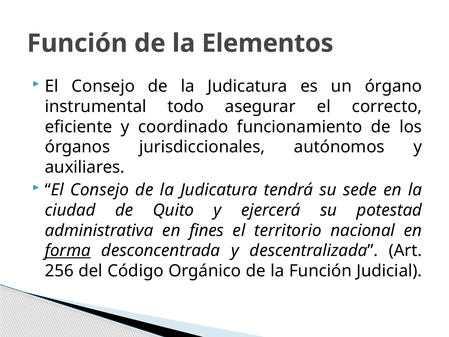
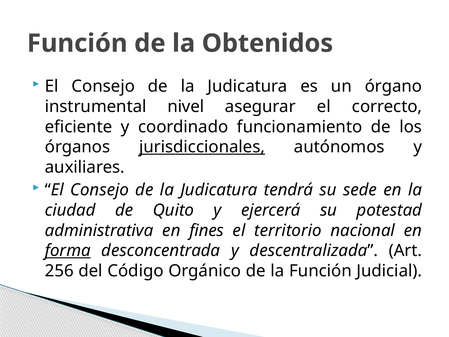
Elementos: Elementos -> Obtenidos
todo: todo -> nivel
jurisdiccionales underline: none -> present
